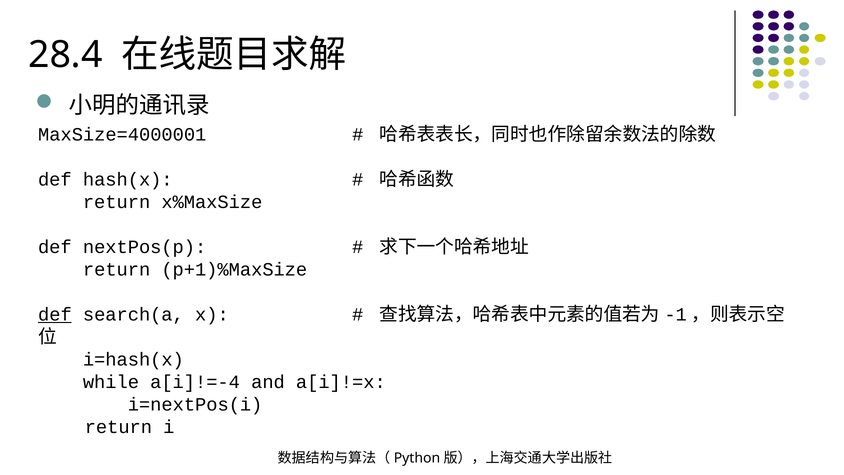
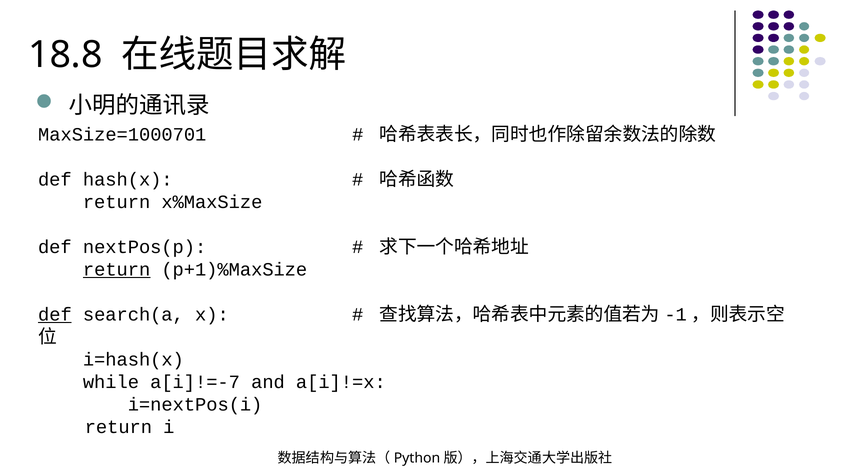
28.4: 28.4 -> 18.8
MaxSize=4000001: MaxSize=4000001 -> MaxSize=1000701
return at (117, 269) underline: none -> present
a[i]!=-4: a[i]!=-4 -> a[i]!=-7
